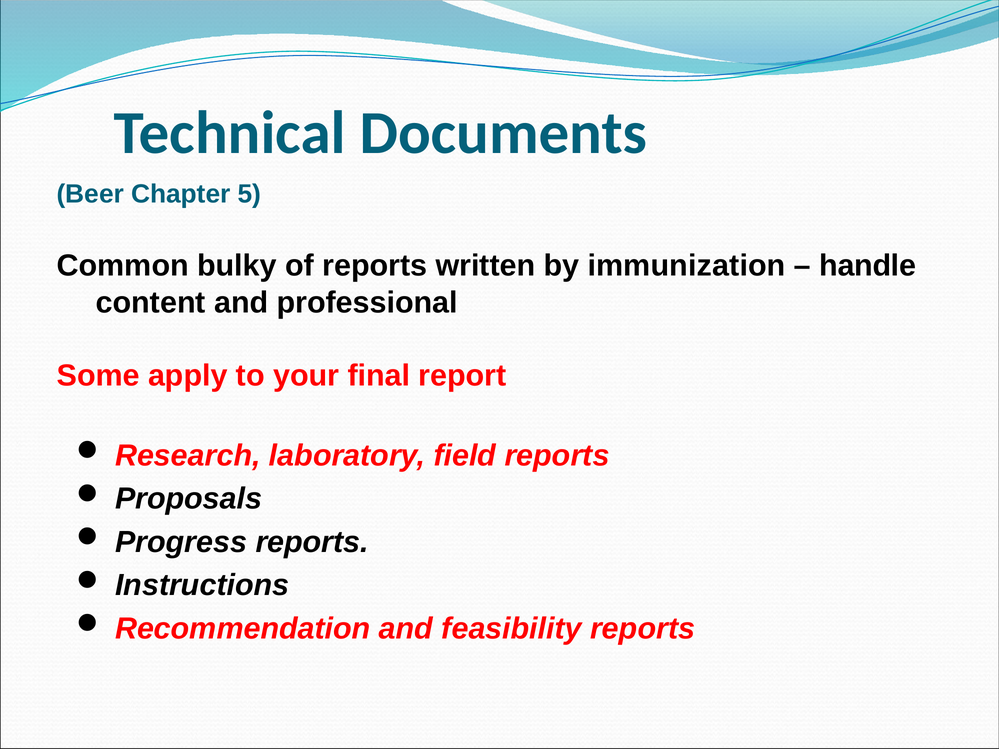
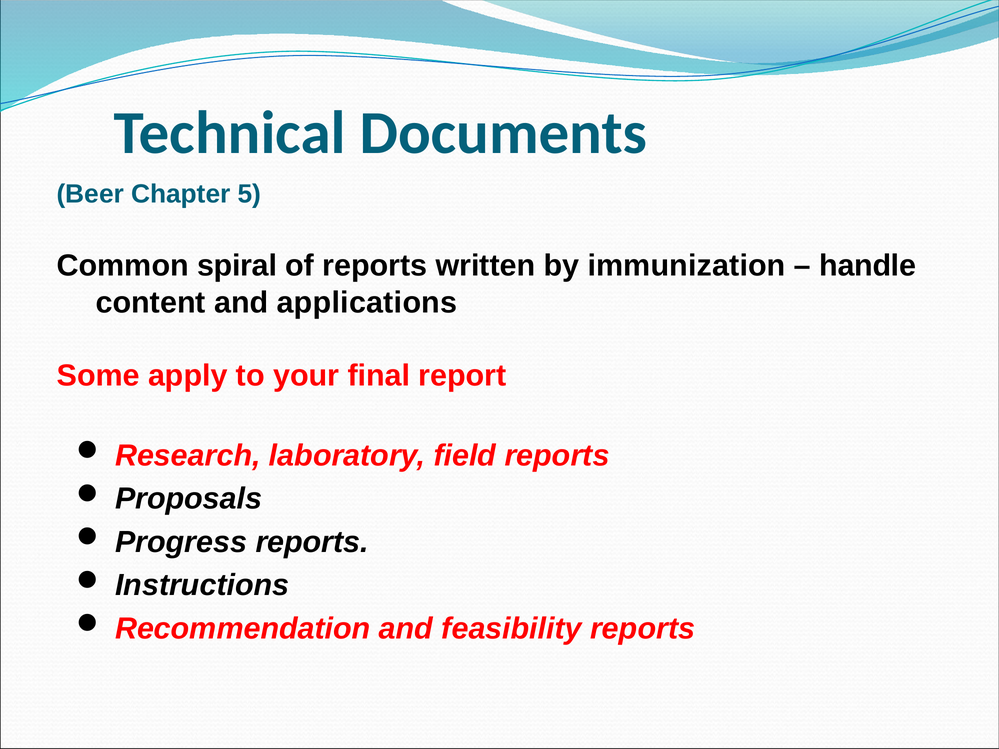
bulky: bulky -> spiral
professional: professional -> applications
